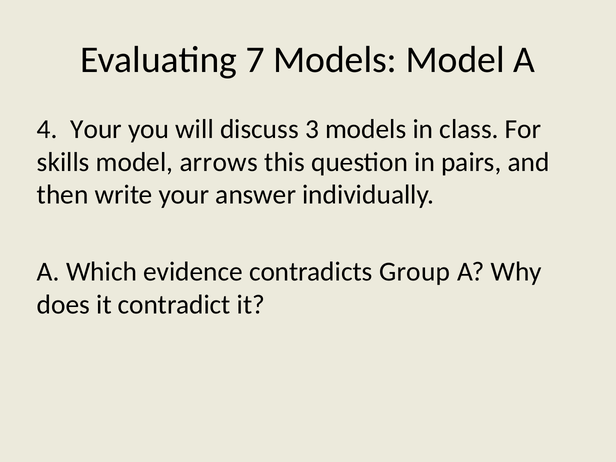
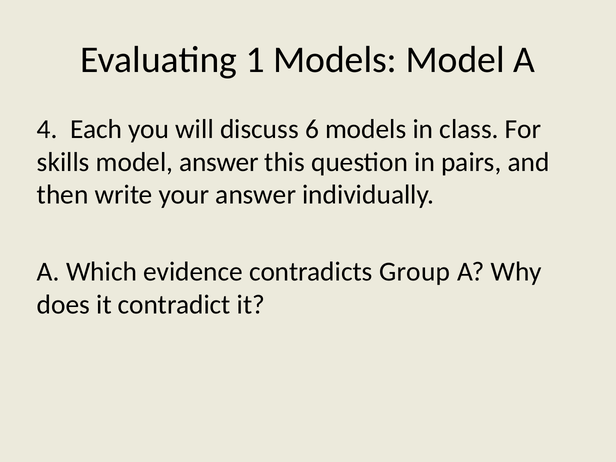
7: 7 -> 1
4 Your: Your -> Each
3: 3 -> 6
model arrows: arrows -> answer
